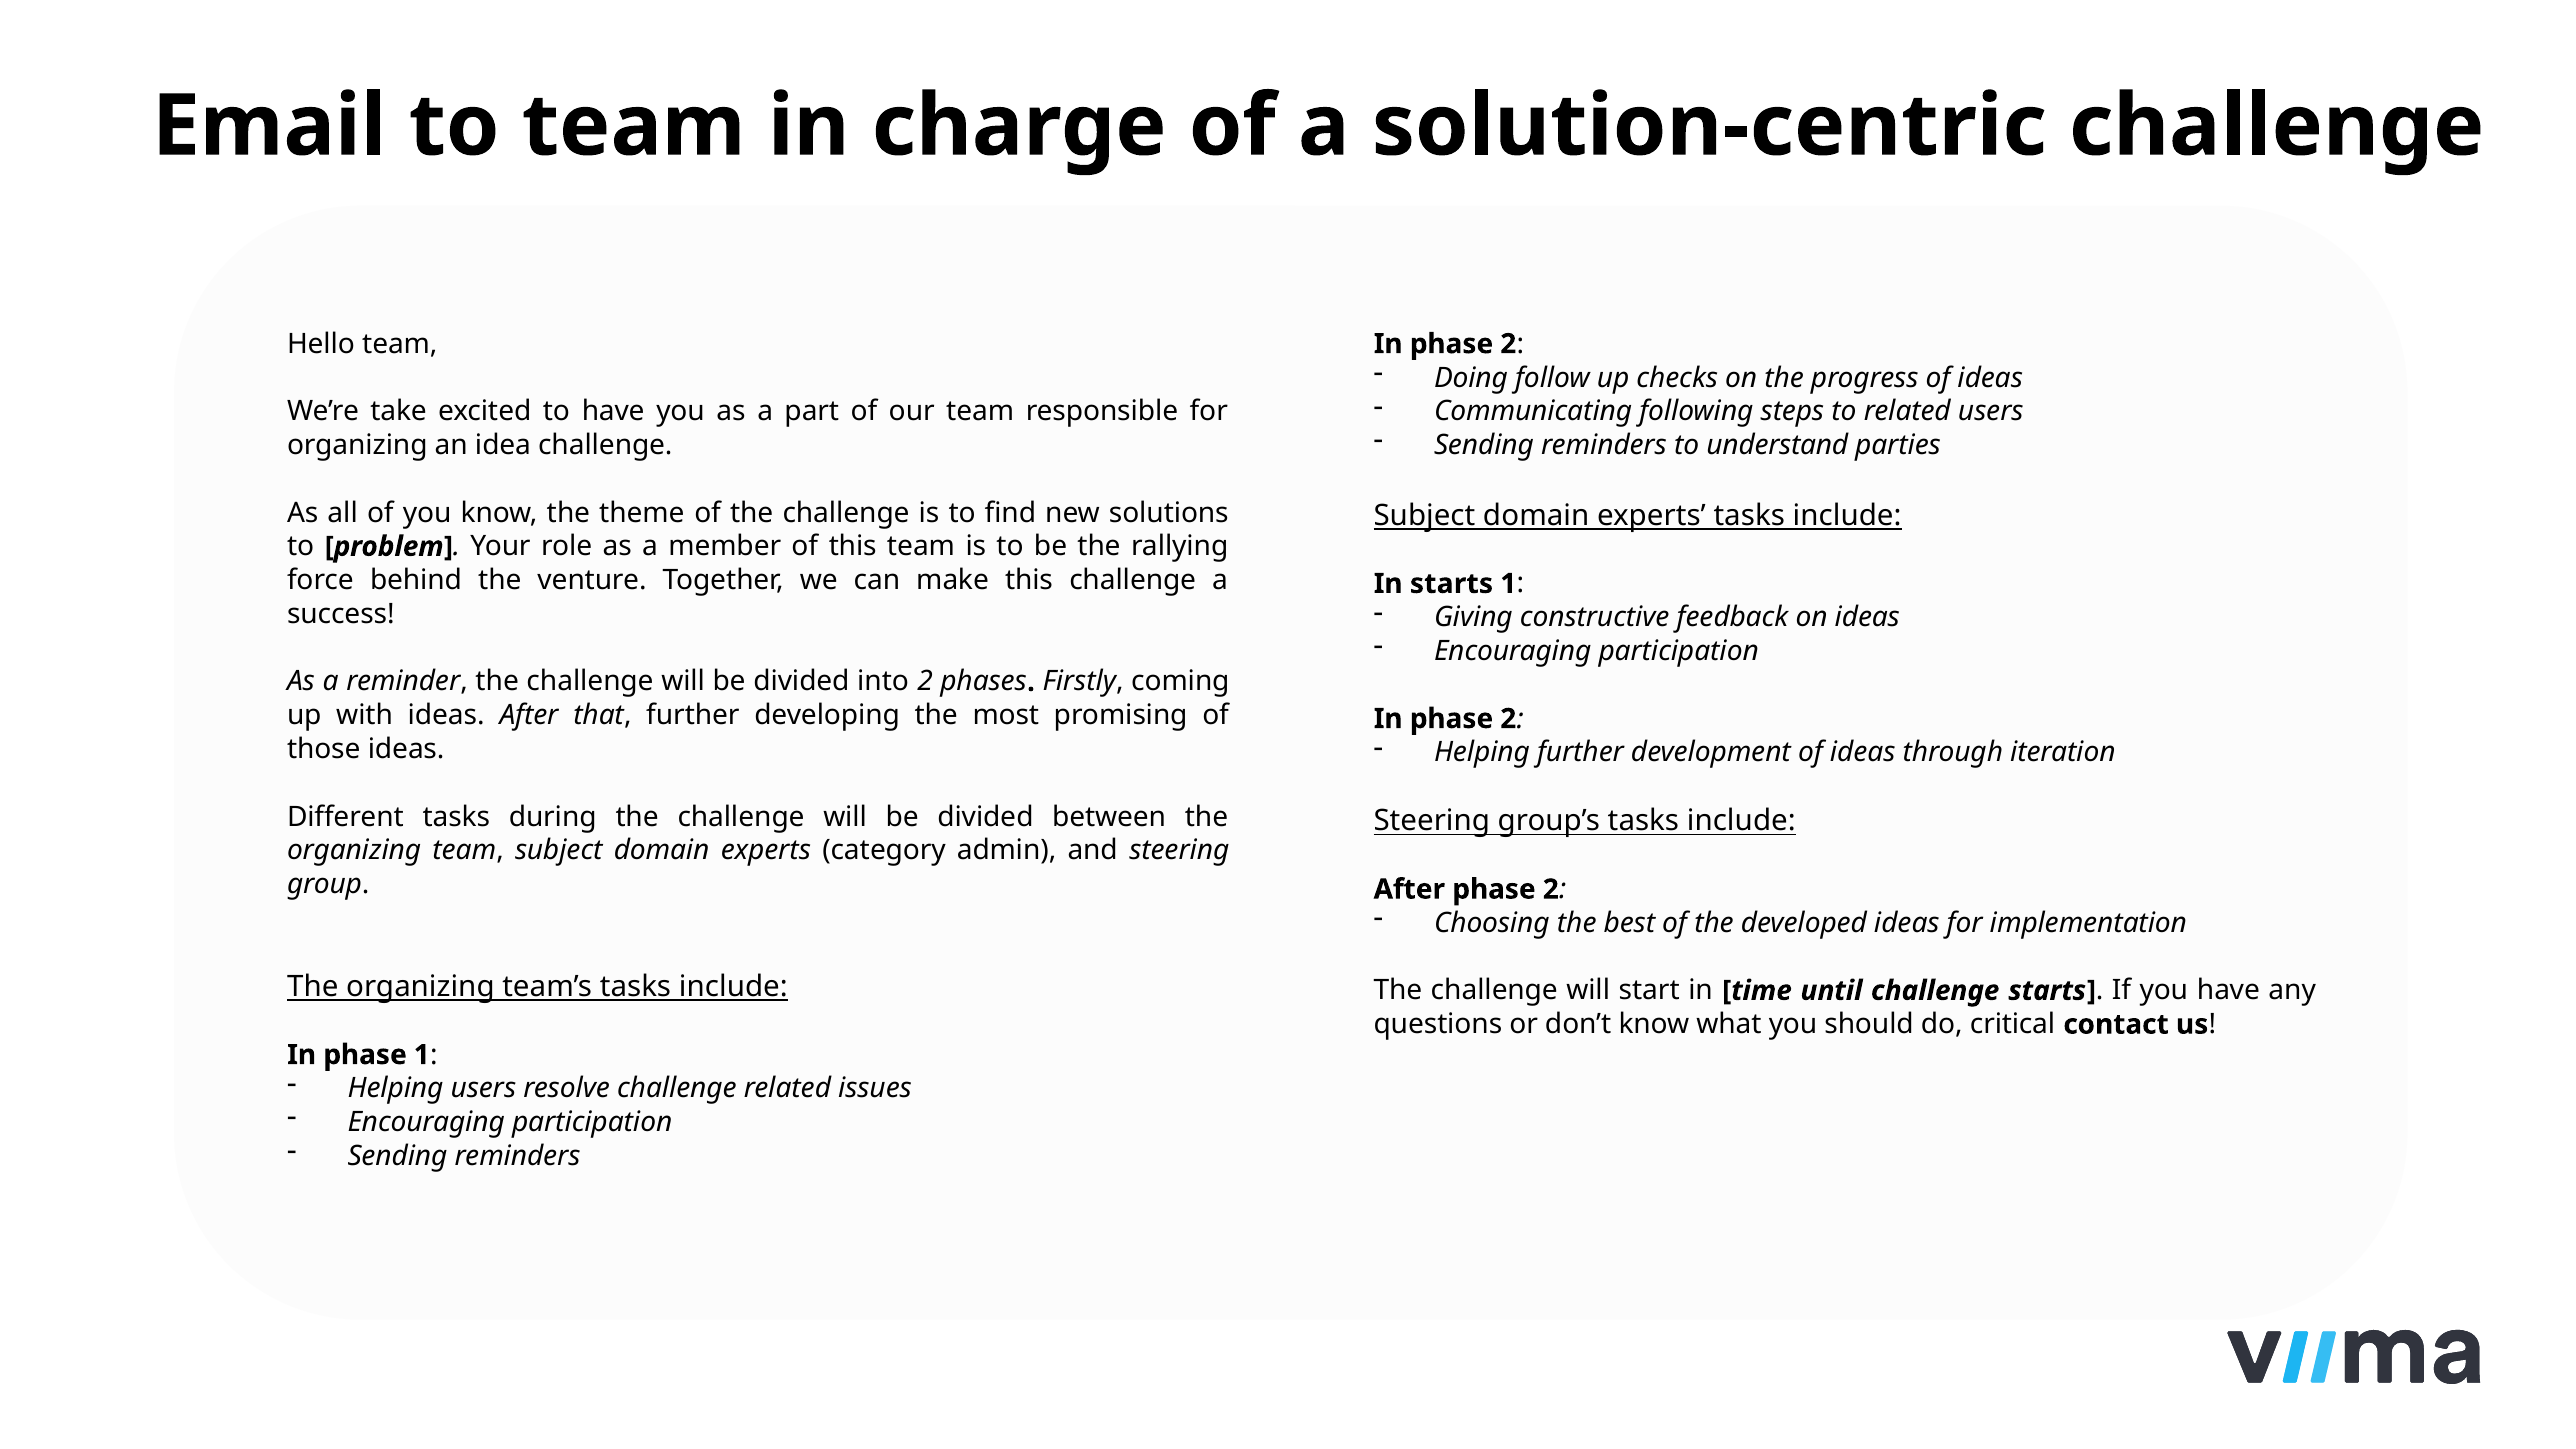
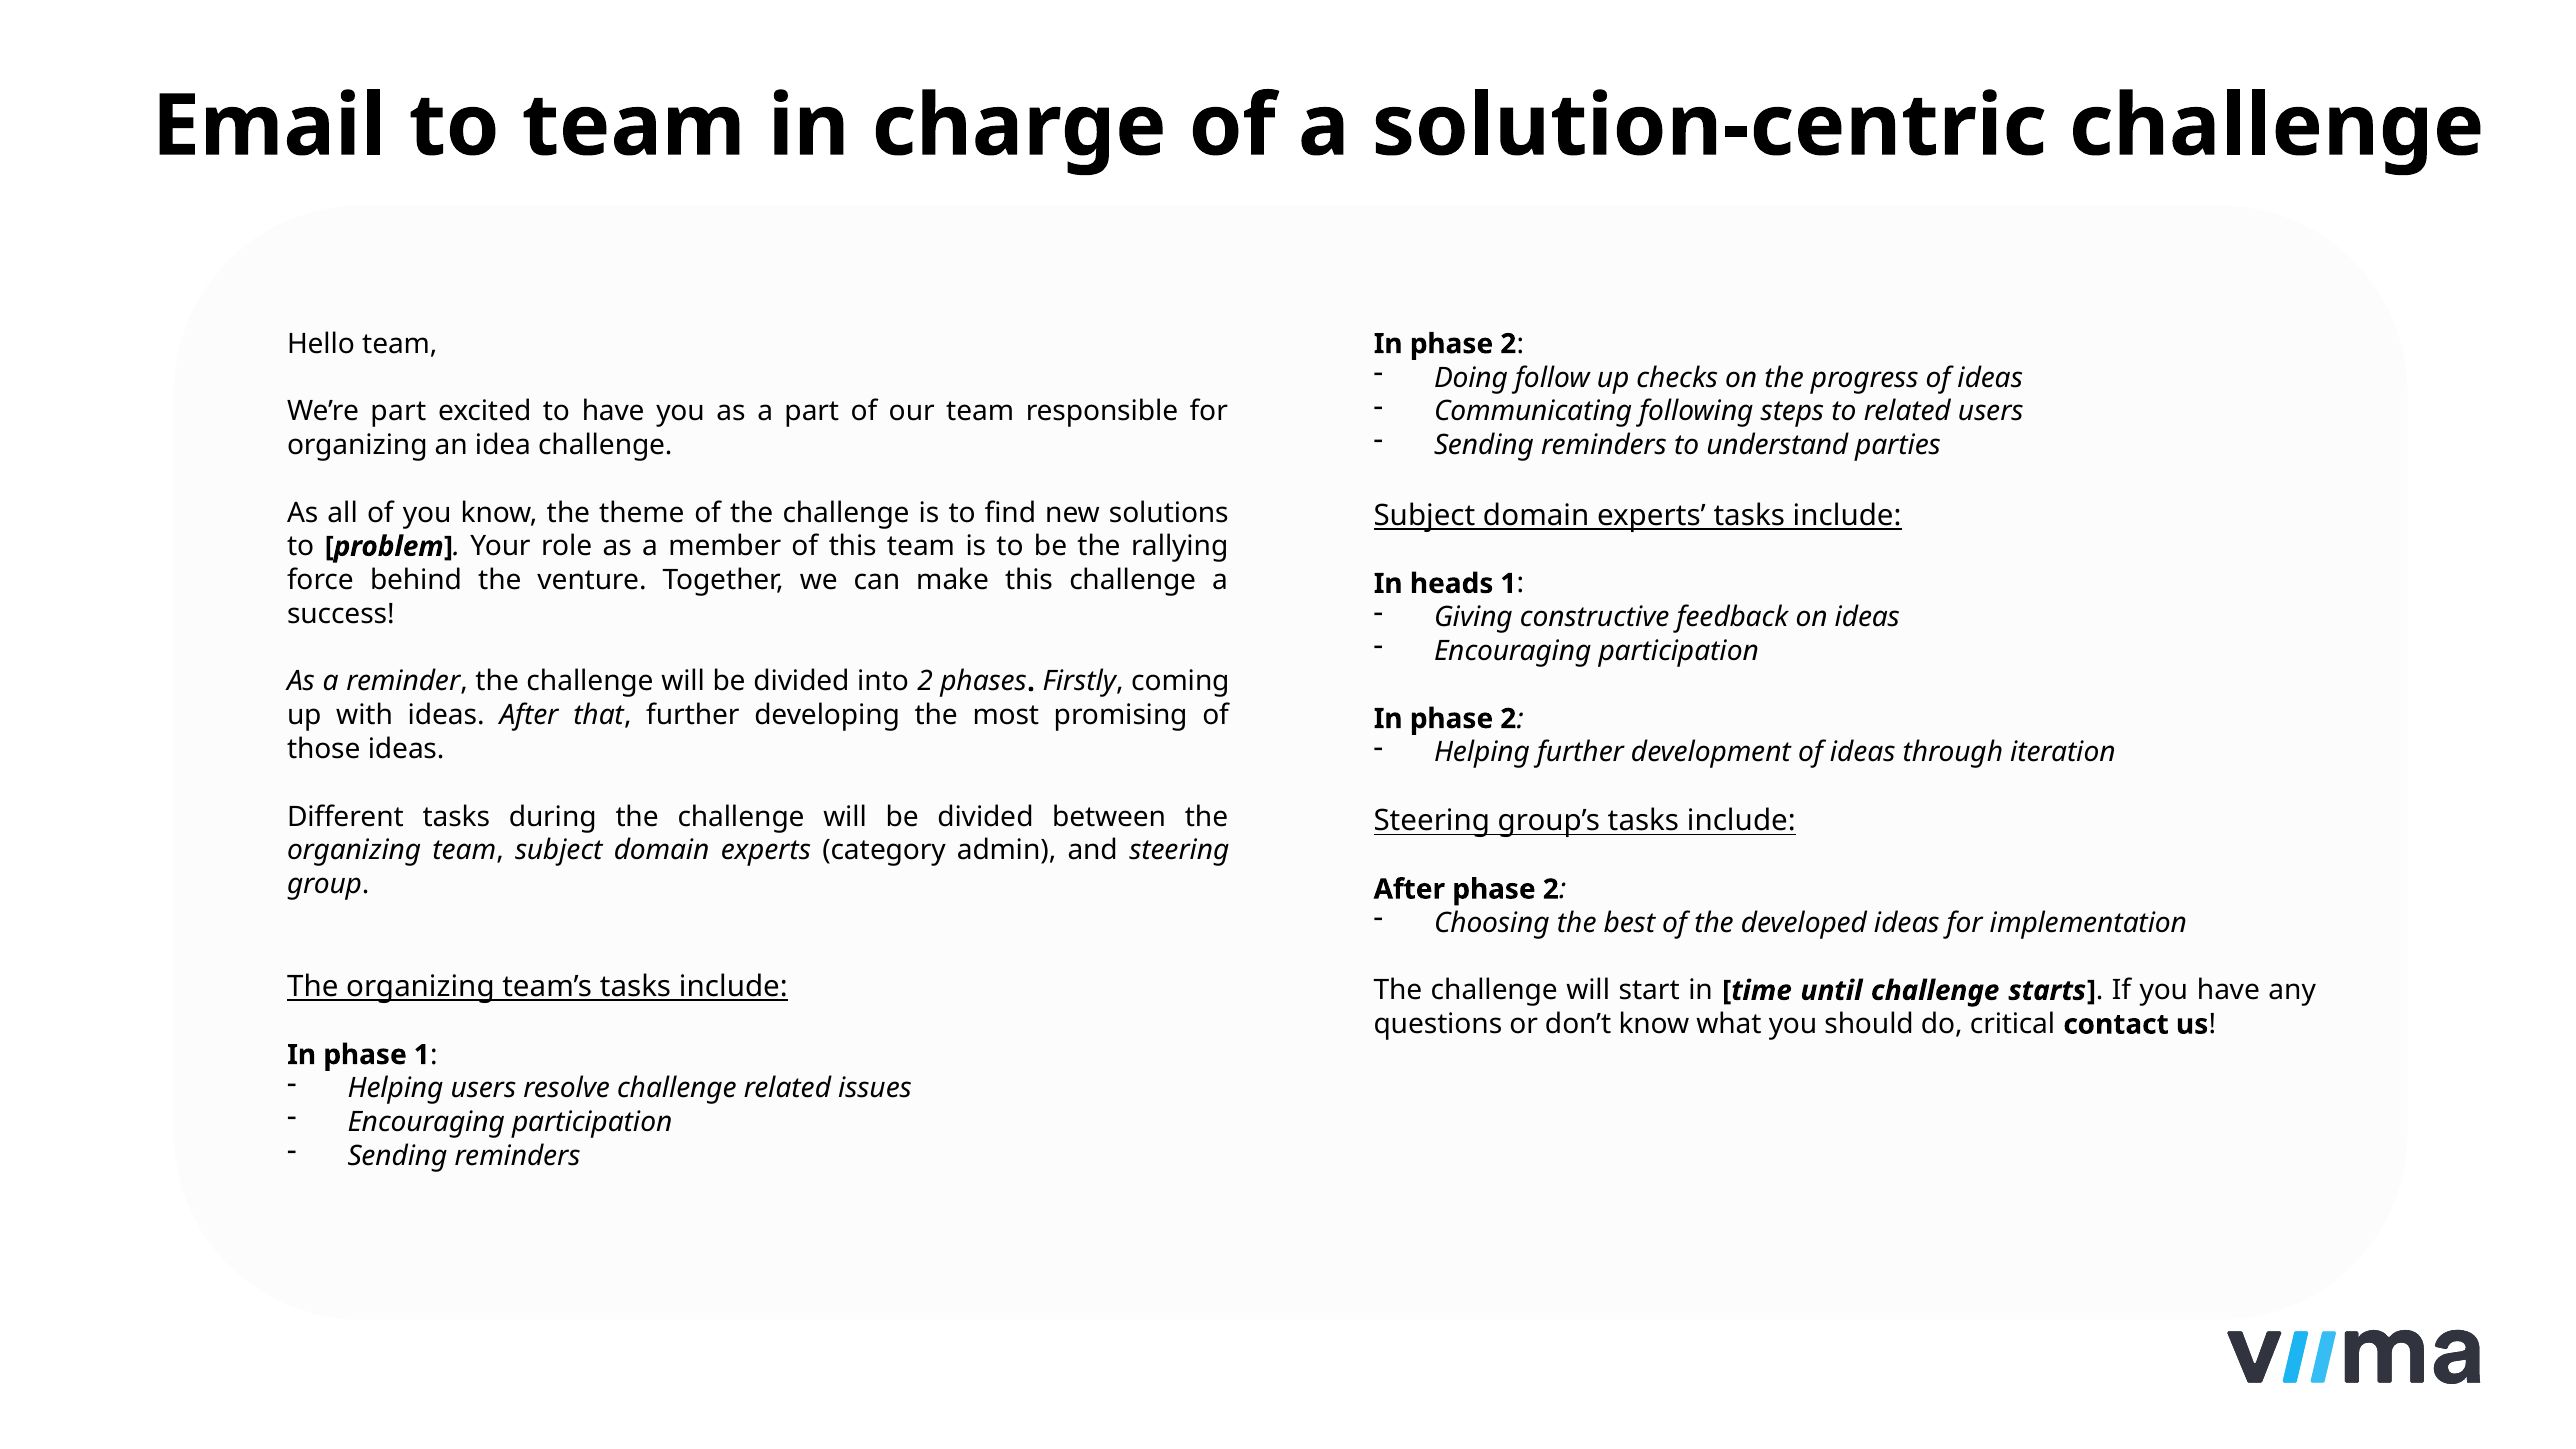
We’re take: take -> part
In starts: starts -> heads
